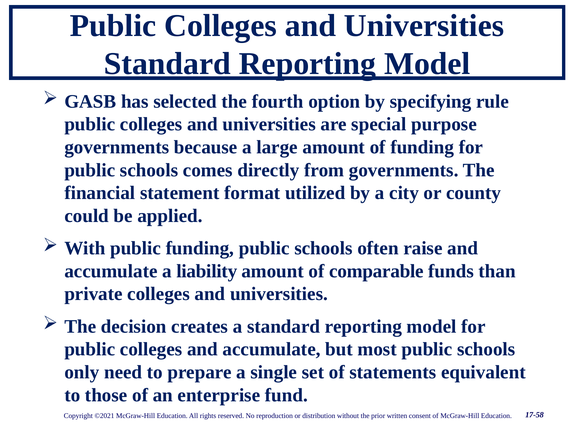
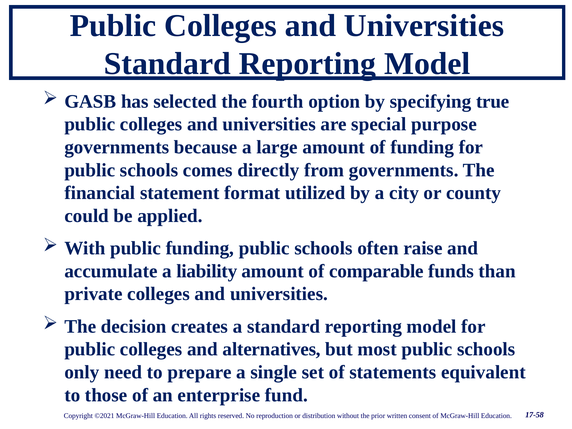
rule: rule -> true
colleges and accumulate: accumulate -> alternatives
